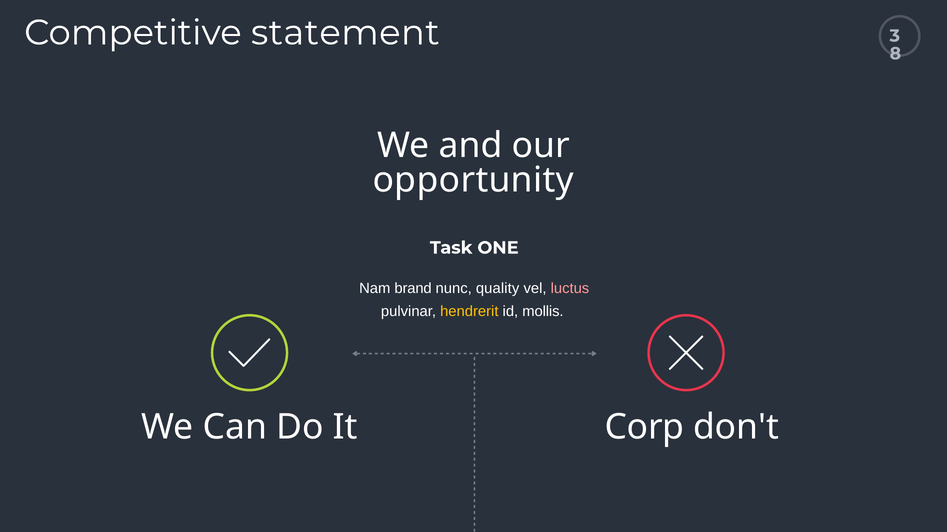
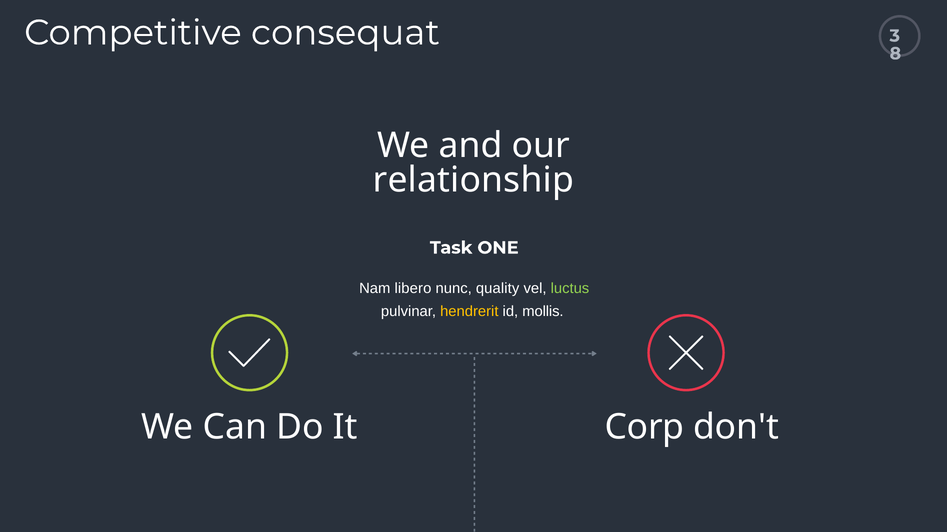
statement: statement -> consequat
opportunity: opportunity -> relationship
brand: brand -> libero
luctus colour: pink -> light green
